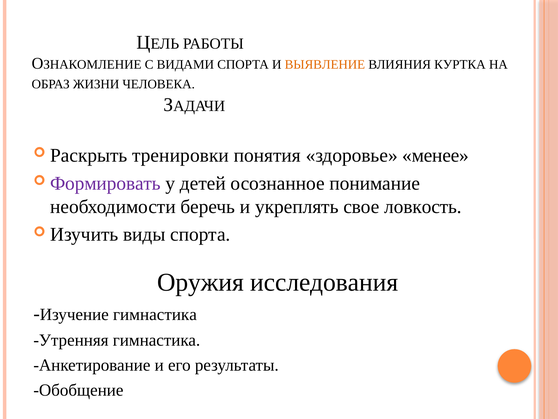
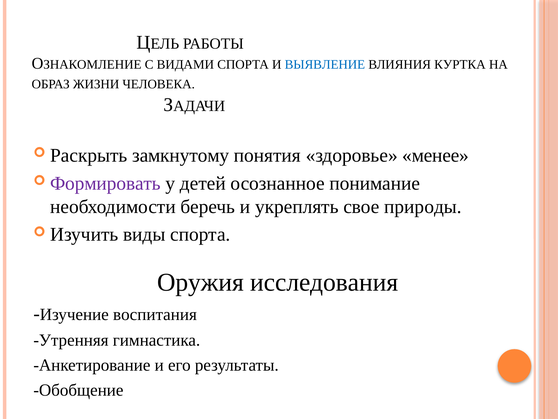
ВЫЯВЛЕНИЕ colour: orange -> blue
тренировки: тренировки -> замкнутому
ловкость: ловкость -> природы
Изучение гимнастика: гимнастика -> воспитания
